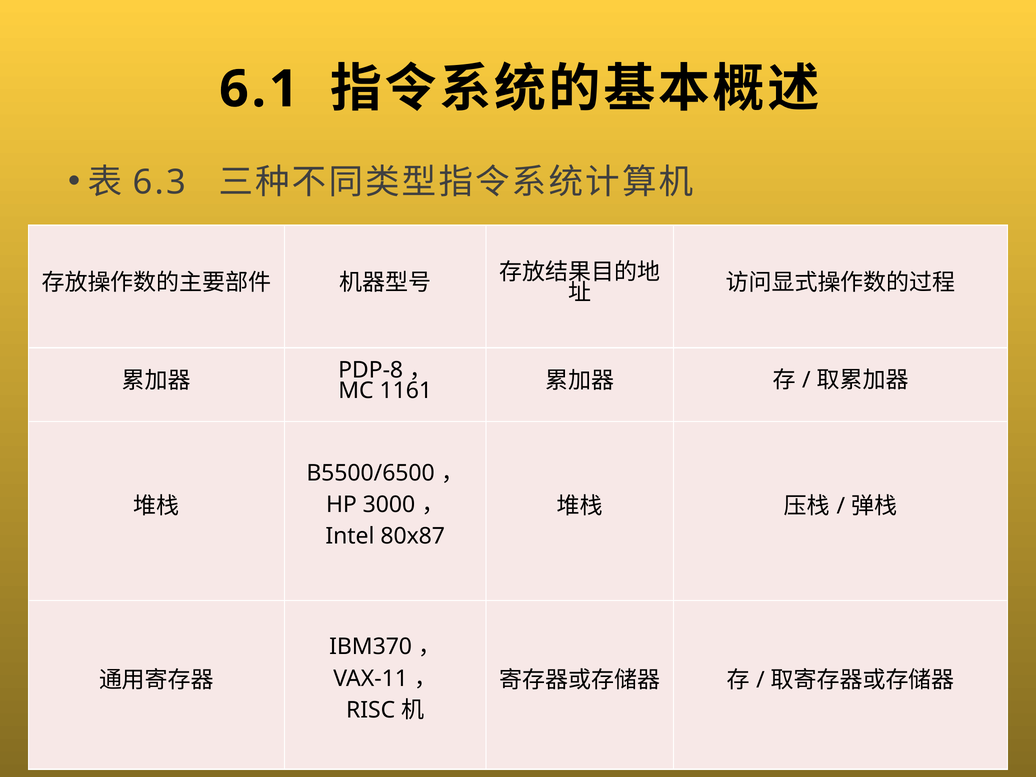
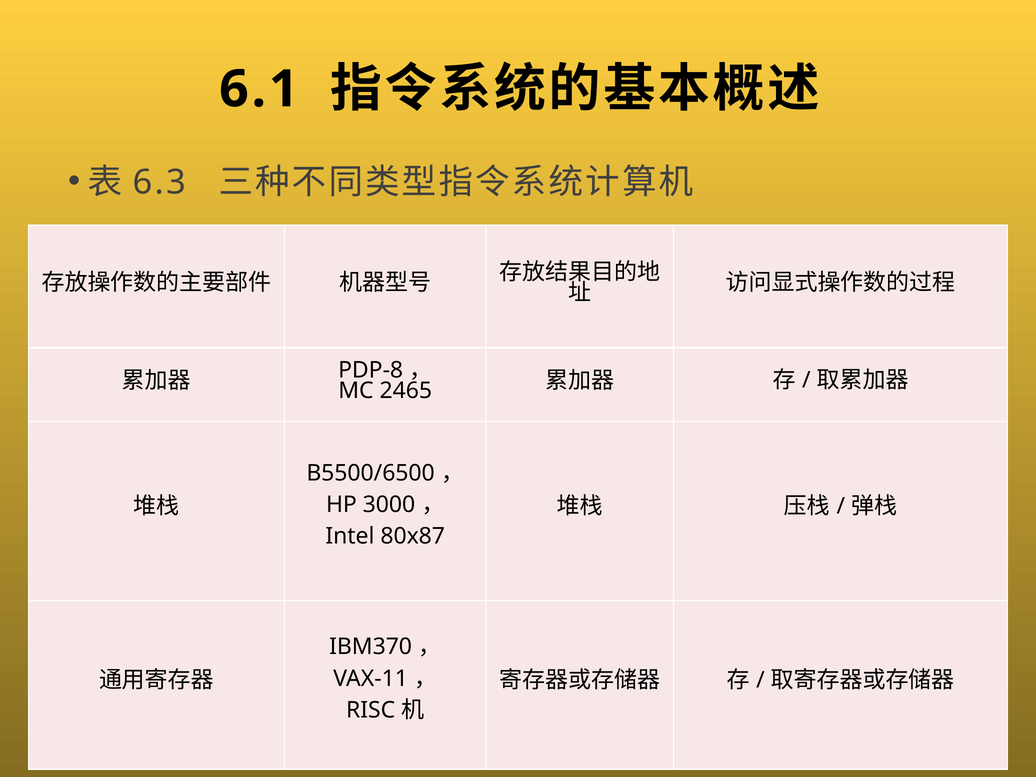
1161: 1161 -> 2465
